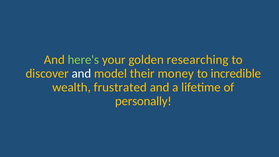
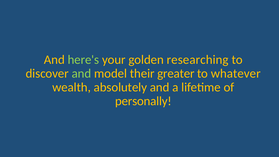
and at (81, 73) colour: white -> light green
money: money -> greater
incredible: incredible -> whatever
frustrated: frustrated -> absolutely
